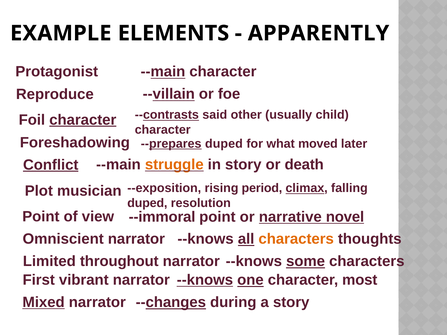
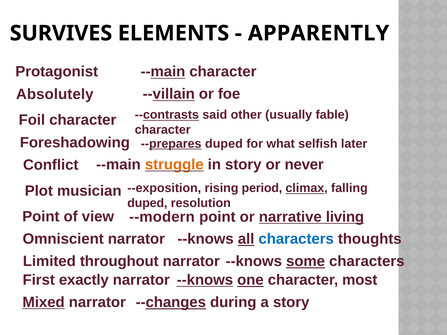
EXAMPLE: EXAMPLE -> SURVIVES
Reproduce: Reproduce -> Absolutely
child: child -> fable
character at (83, 120) underline: present -> none
moved: moved -> selfish
death: death -> never
Conflict underline: present -> none
--immoral: --immoral -> --modern
novel: novel -> living
characters at (296, 239) colour: orange -> blue
vibrant: vibrant -> exactly
